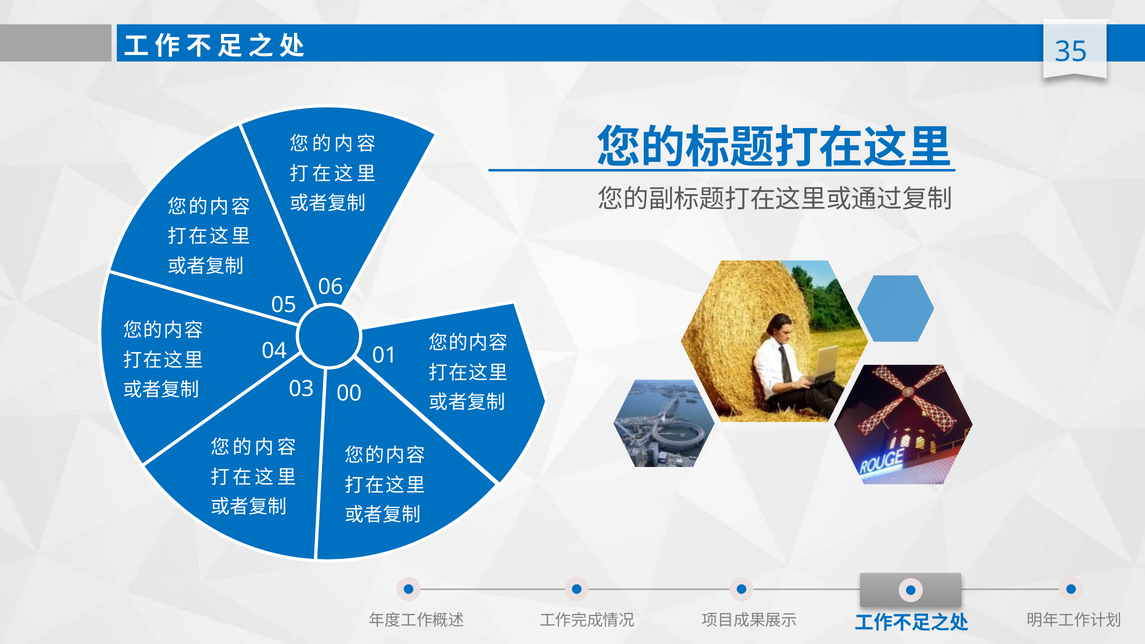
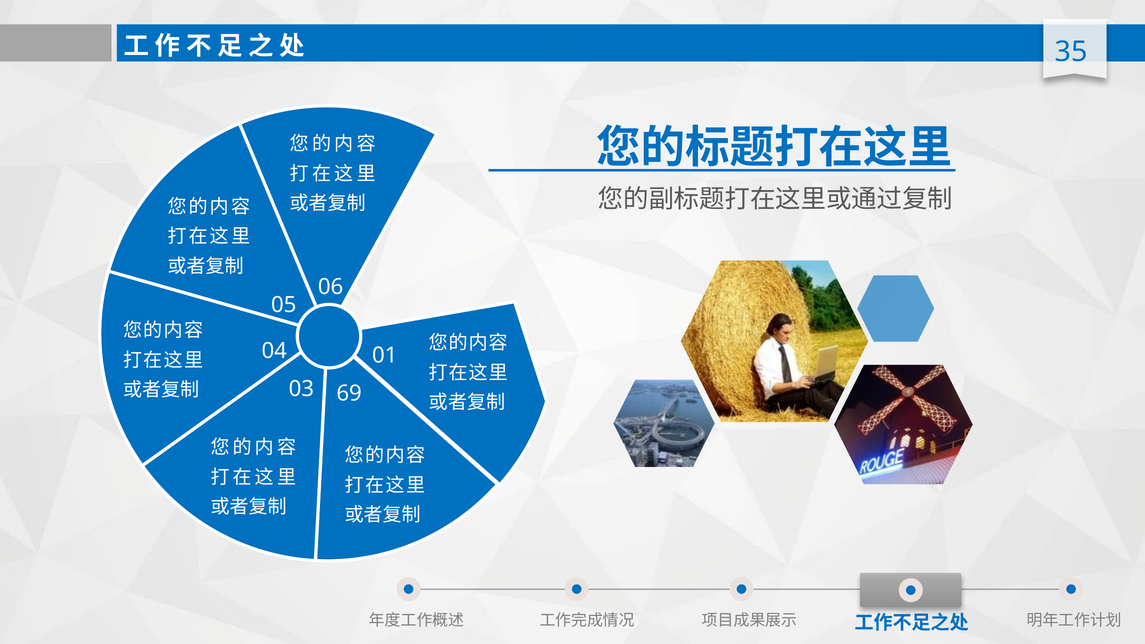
00: 00 -> 69
